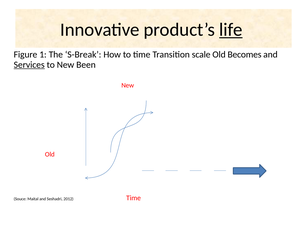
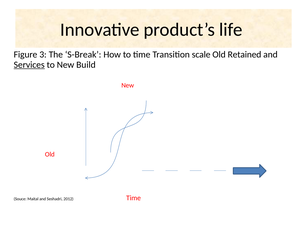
life underline: present -> none
1: 1 -> 3
Becomes: Becomes -> Retained
Been: Been -> Build
